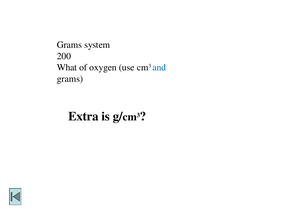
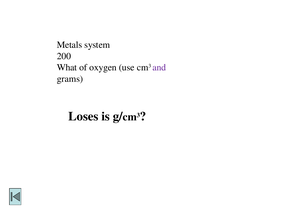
Grams at (69, 45): Grams -> Metals
and colour: blue -> purple
Extra: Extra -> Loses
